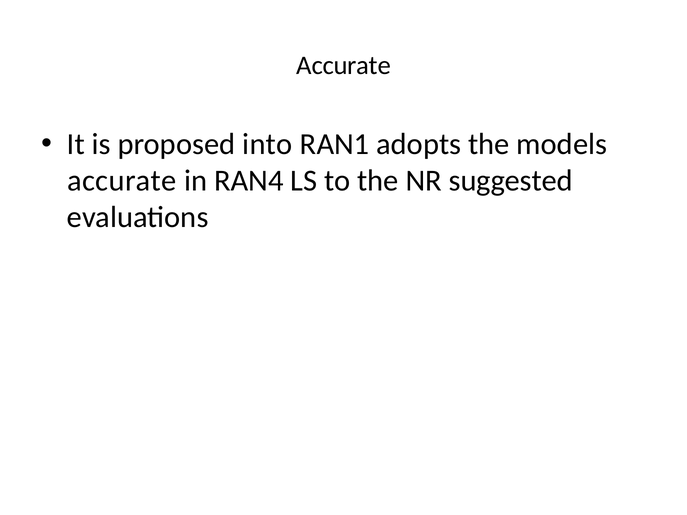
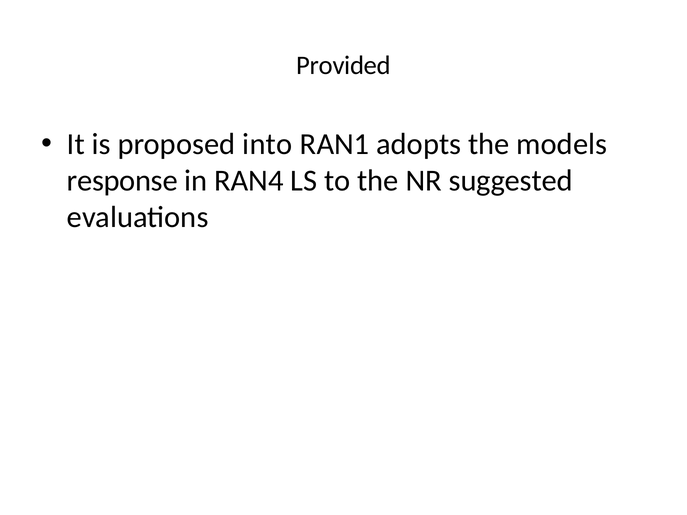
Accurate at (344, 65): Accurate -> Provided
accurate at (122, 181): accurate -> response
